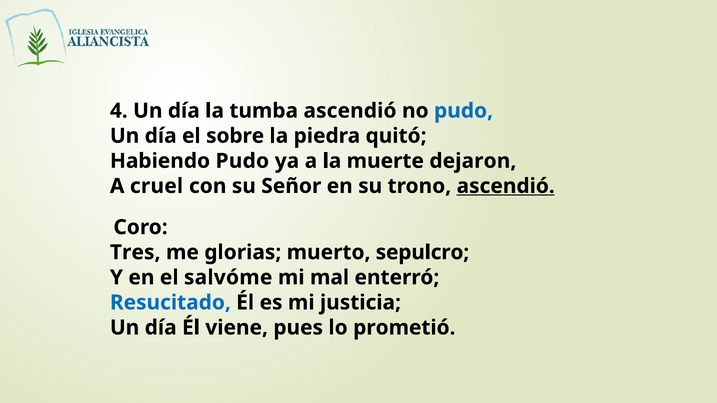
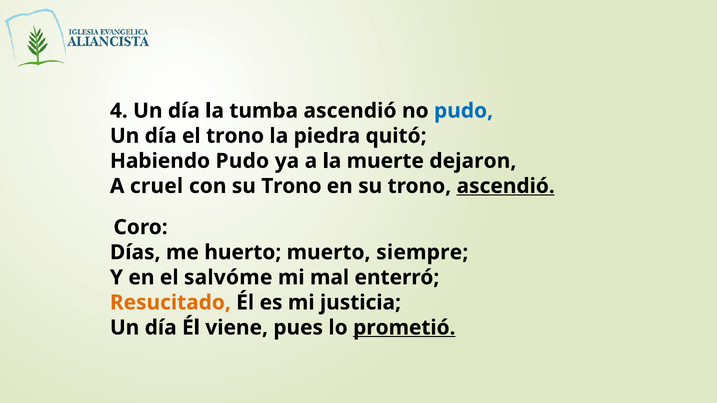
el sobre: sobre -> trono
con su Señor: Señor -> Trono
Tres: Tres -> Días
glorias: glorias -> huerto
sepulcro: sepulcro -> siempre
Resucitado colour: blue -> orange
prometió underline: none -> present
